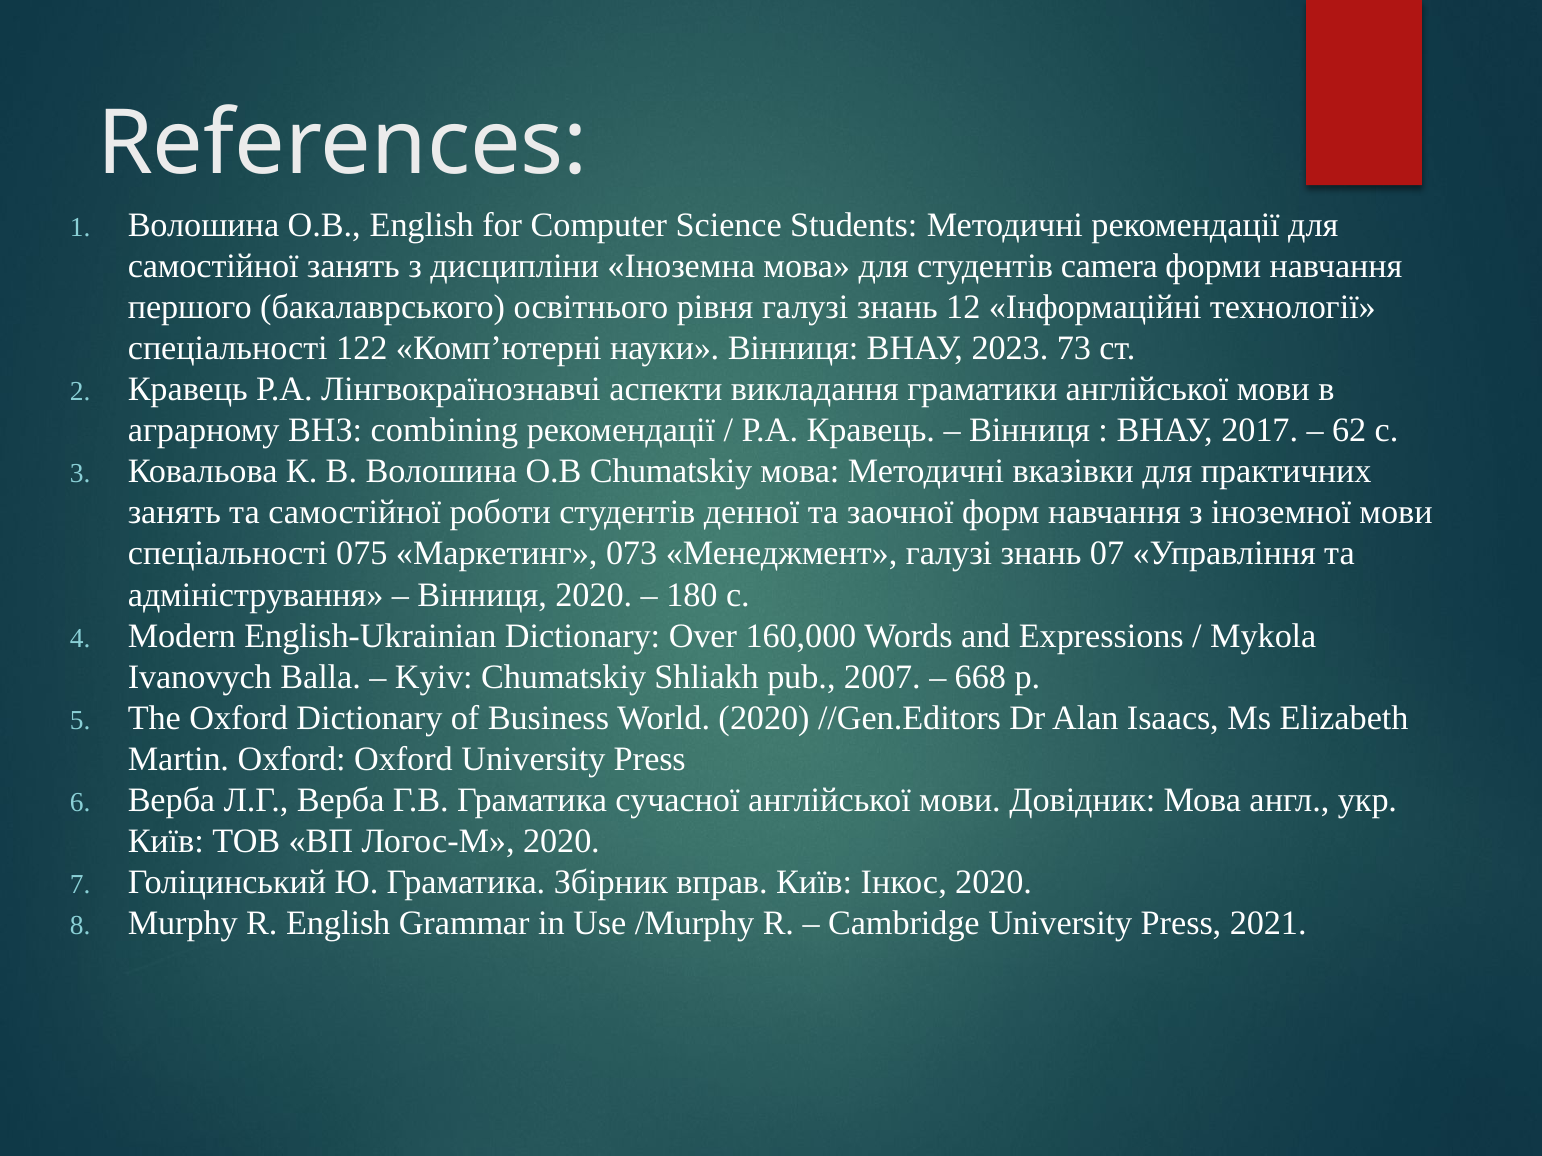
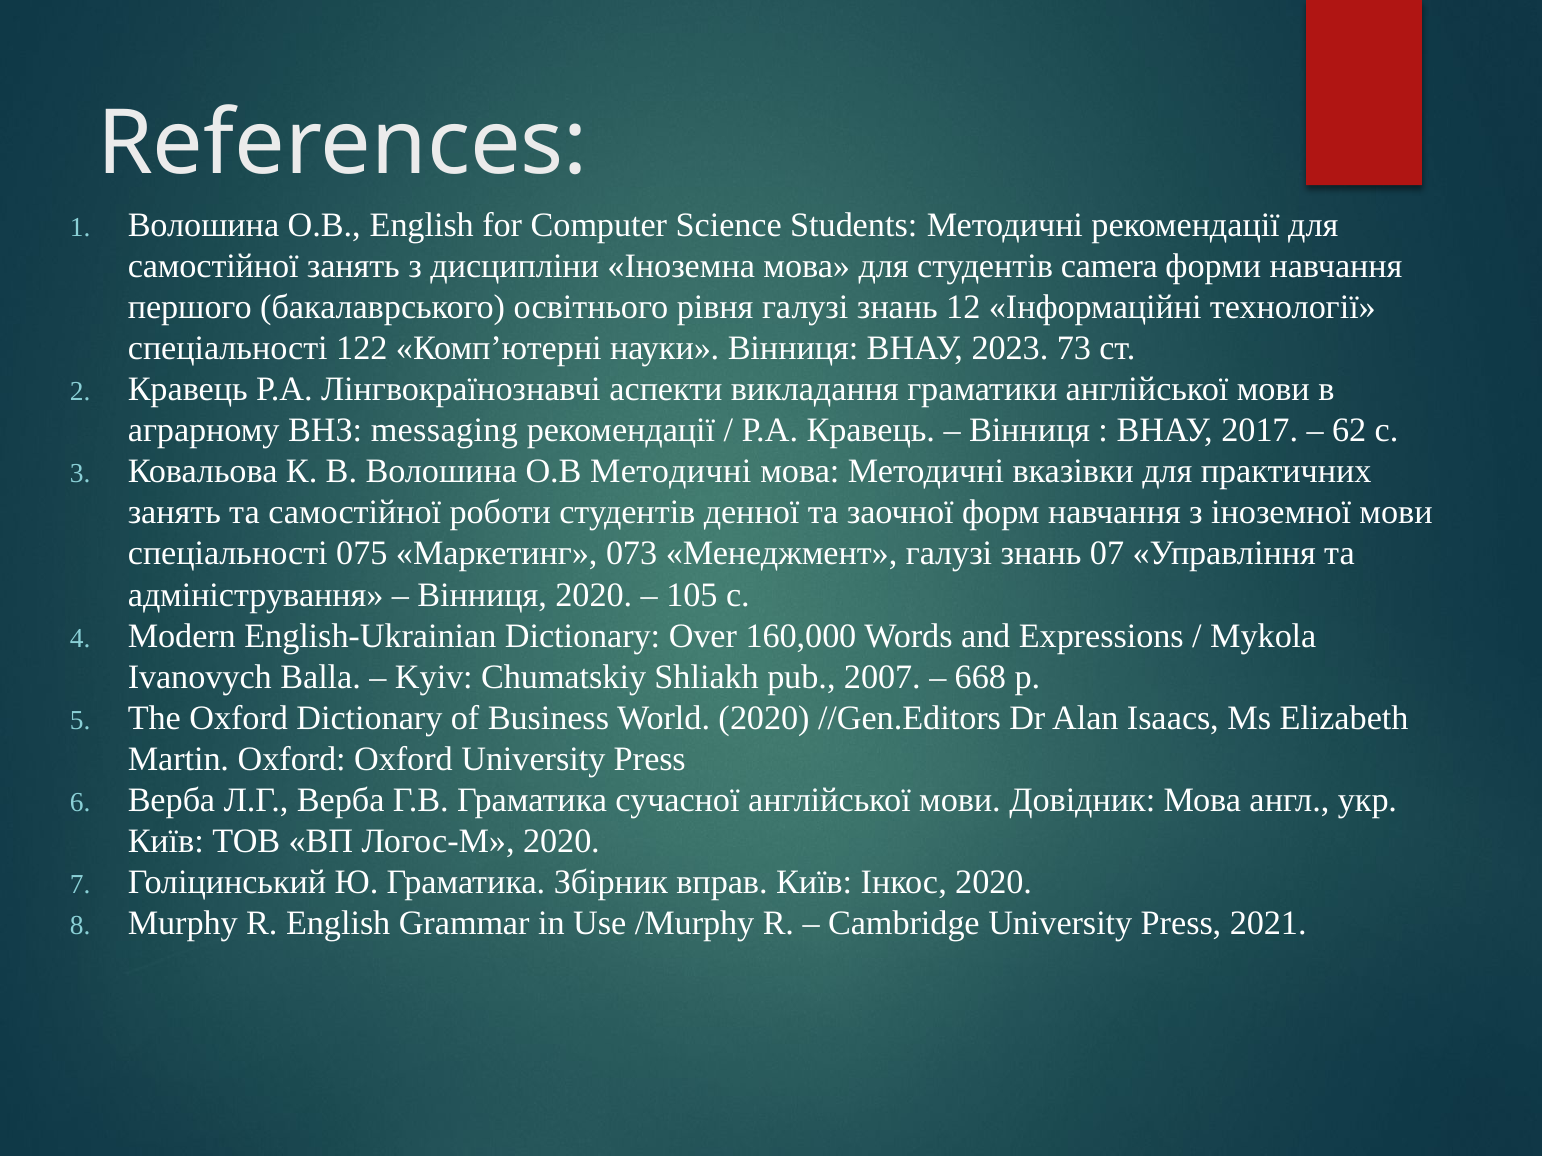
combining: combining -> messaging
О.В Chumatskiy: Chumatskiy -> Методичні
180: 180 -> 105
